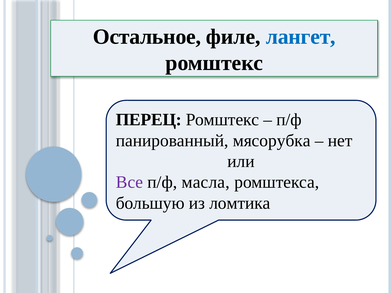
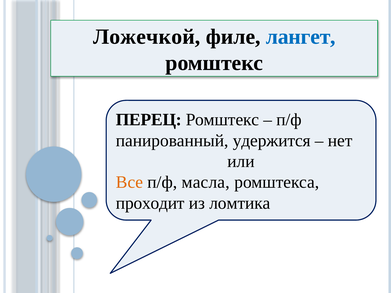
Остальное: Остальное -> Ложечкой
мясорубка: мясорубка -> удержится
Все colour: purple -> orange
большую: большую -> проходит
